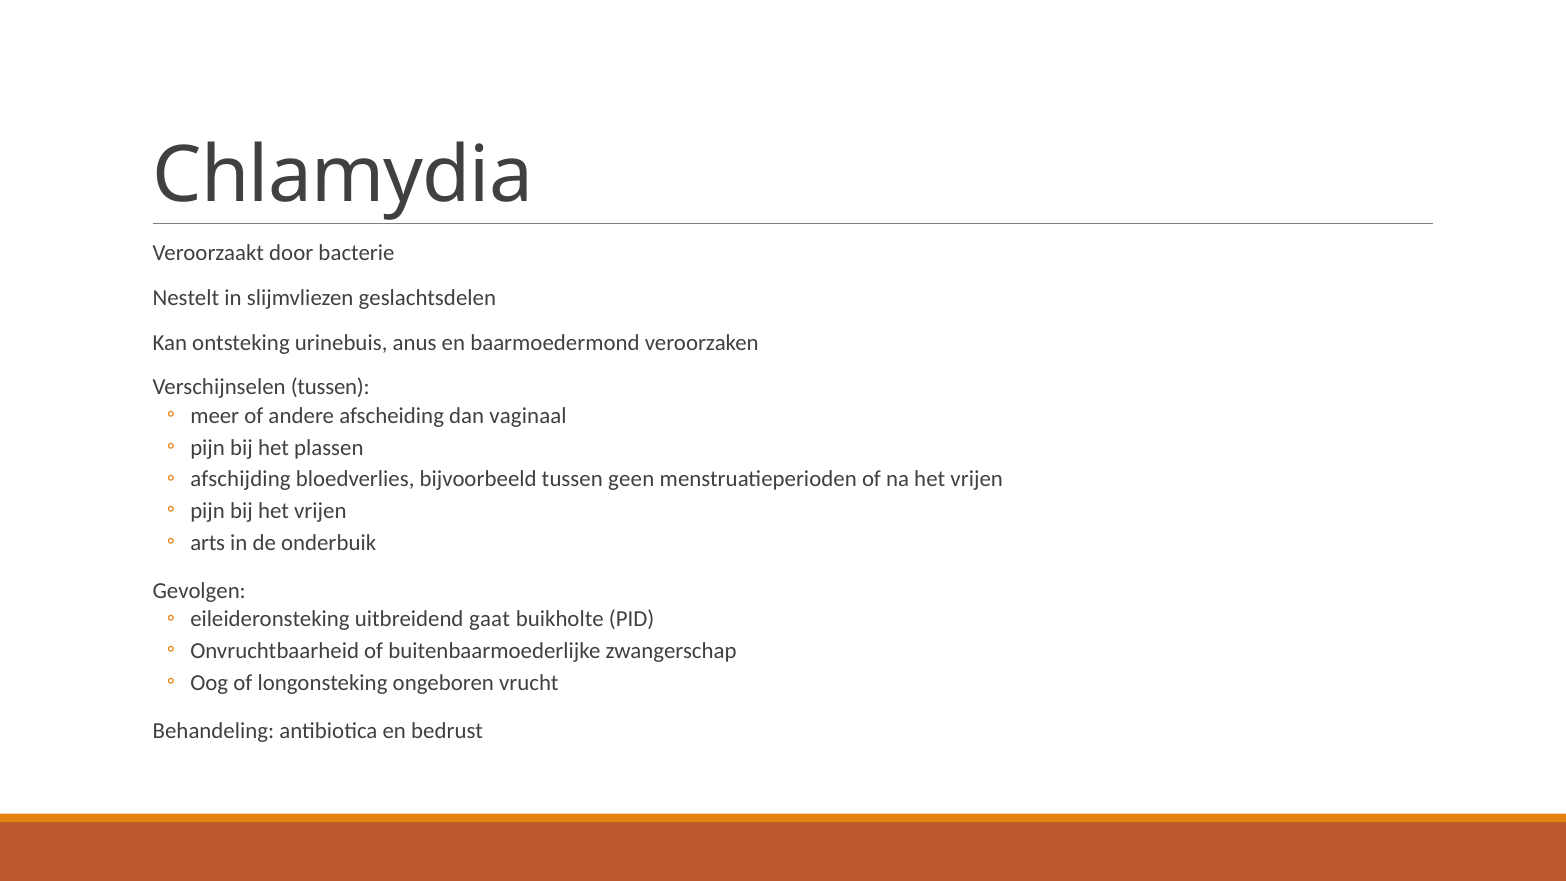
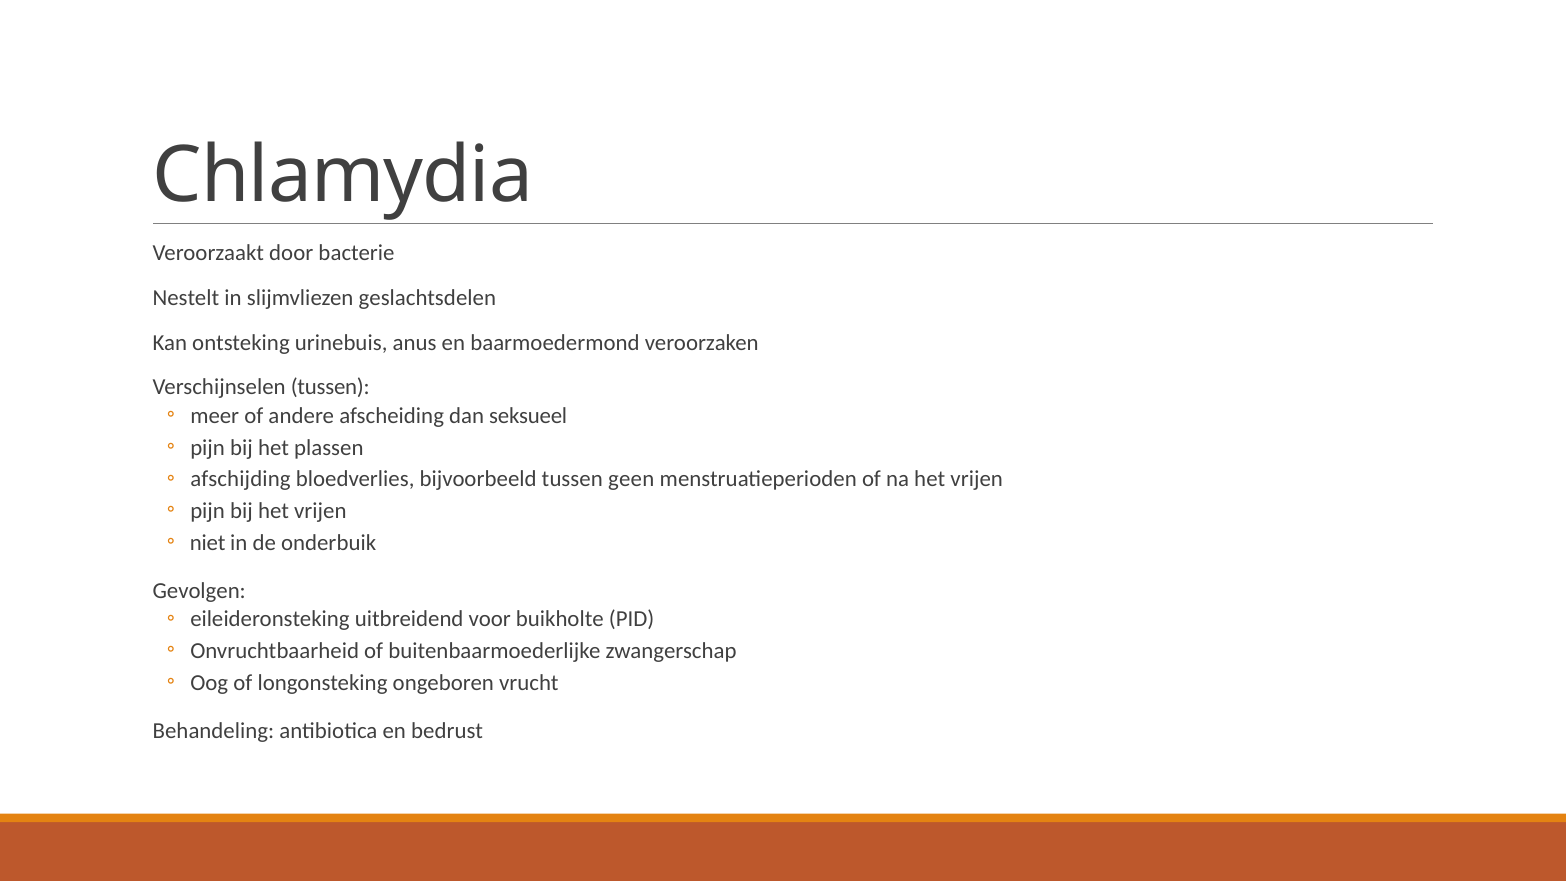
vaginaal: vaginaal -> seksueel
arts: arts -> niet
gaat: gaat -> voor
